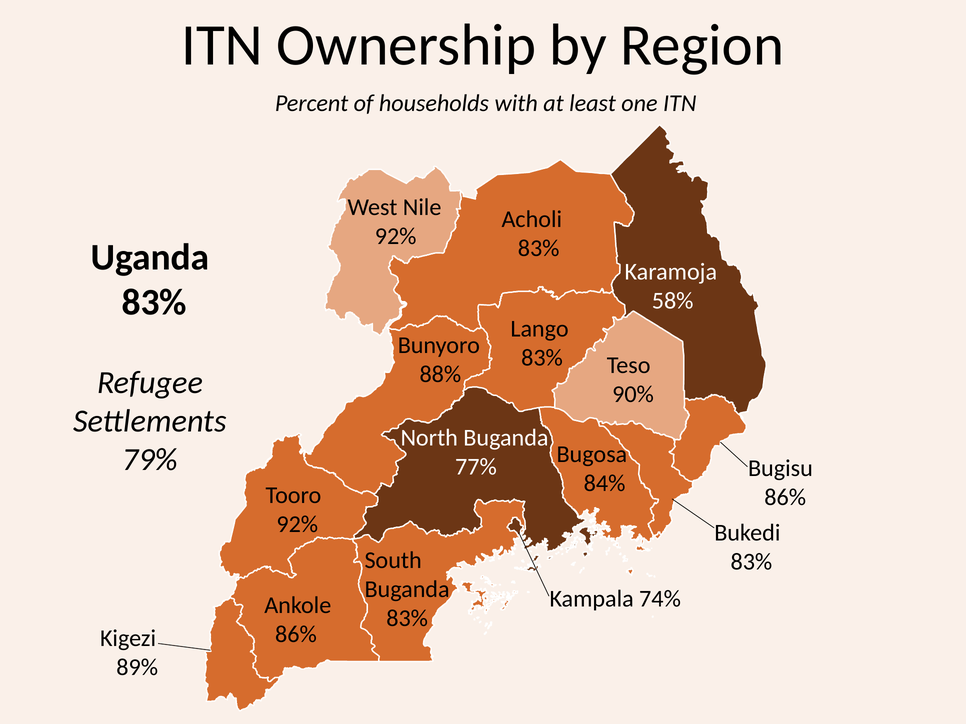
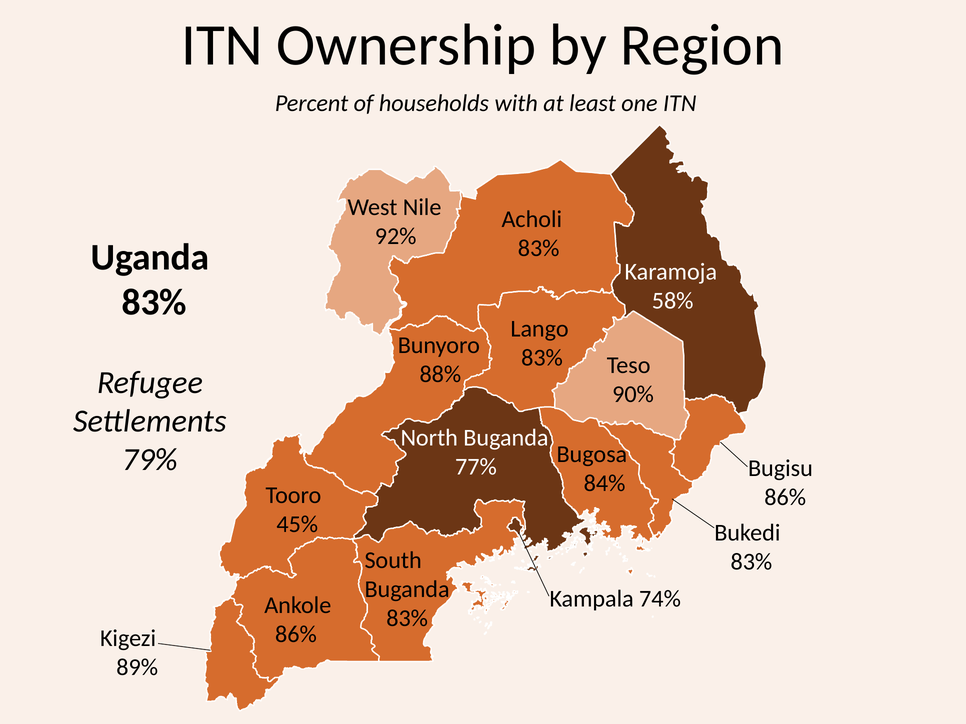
92% at (297, 525): 92% -> 45%
